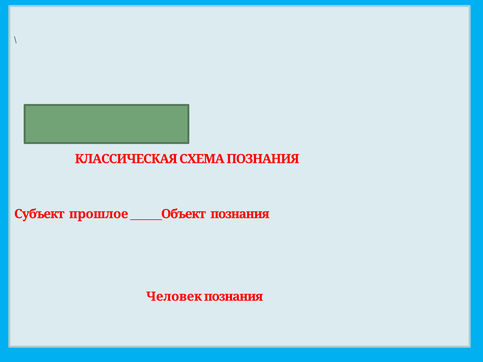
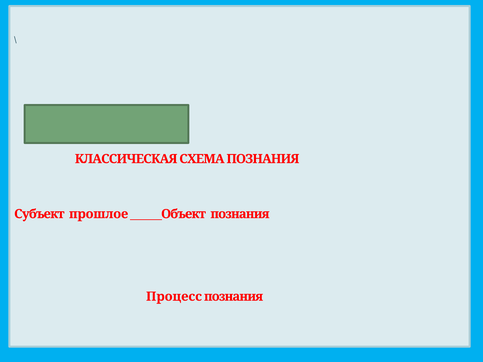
Человек: Человек -> Процесс
